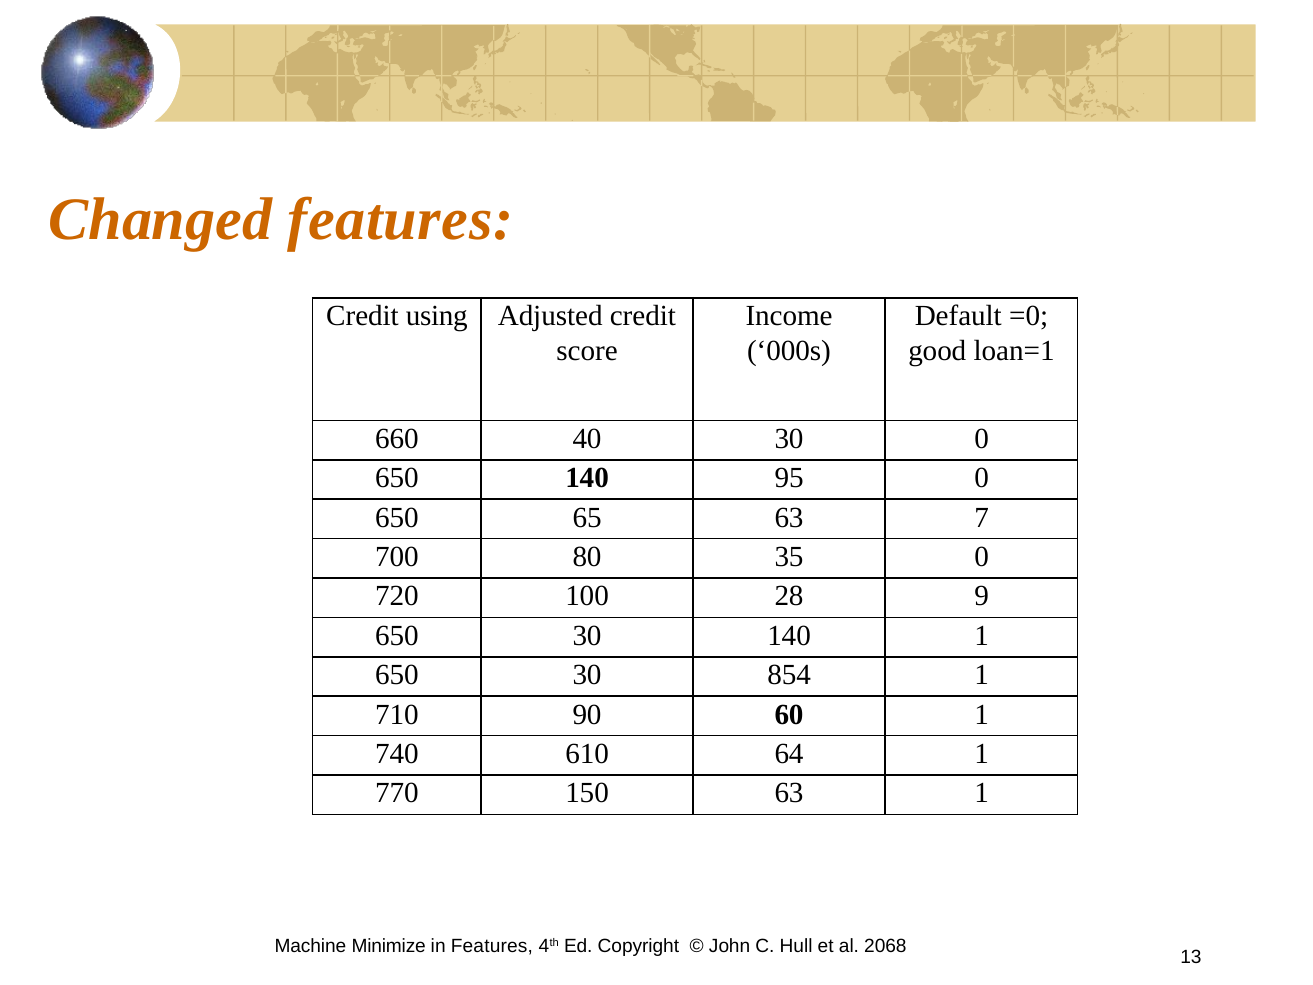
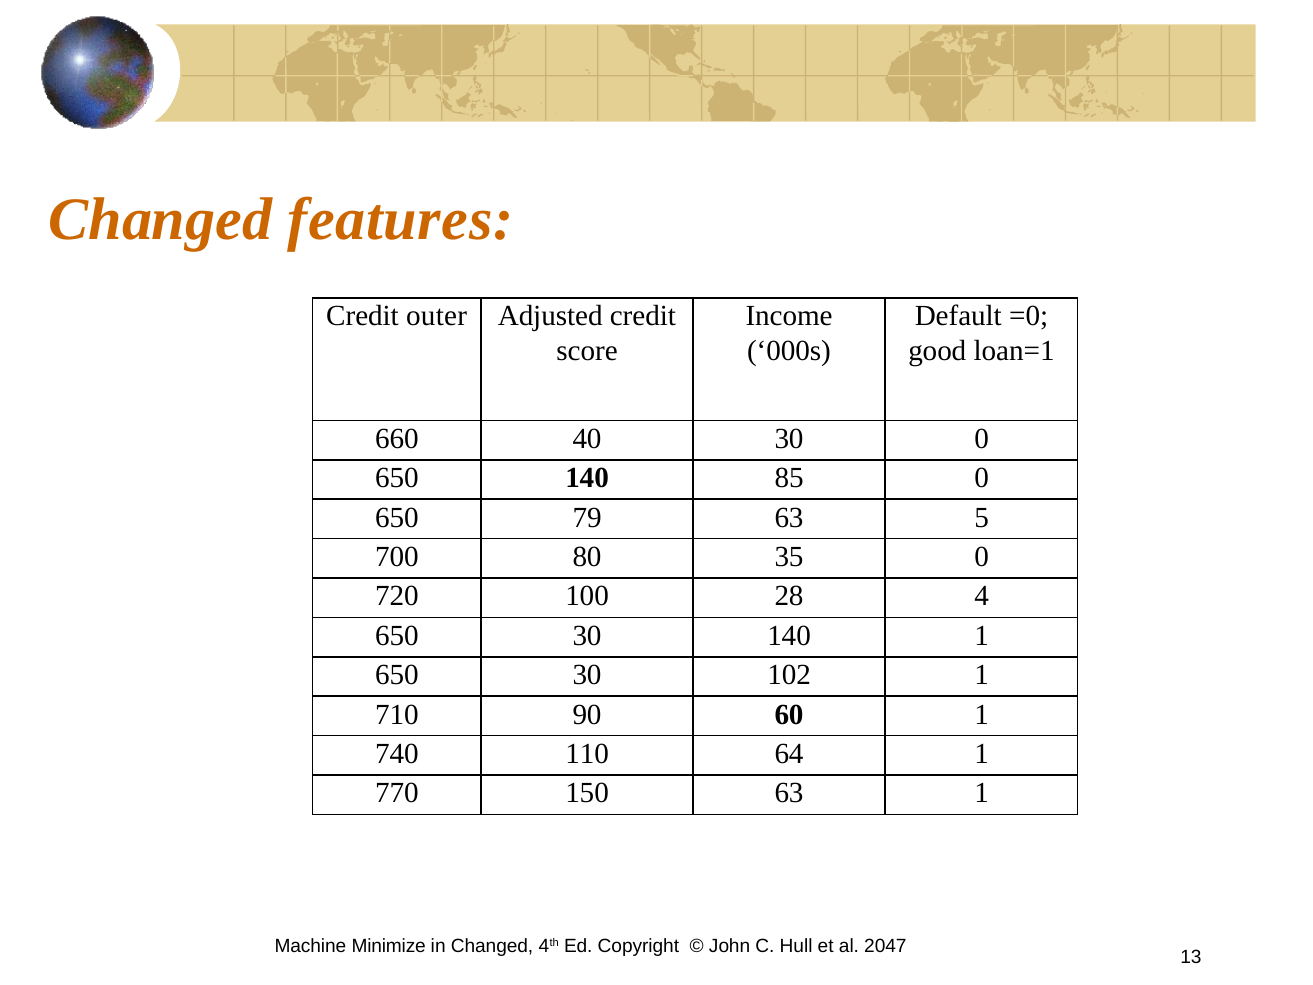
using: using -> outer
95: 95 -> 85
65: 65 -> 79
7: 7 -> 5
9: 9 -> 4
854: 854 -> 102
610: 610 -> 110
in Features: Features -> Changed
2068: 2068 -> 2047
